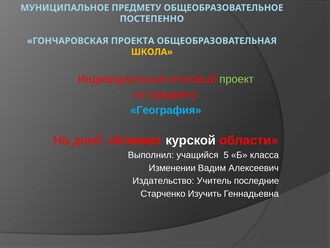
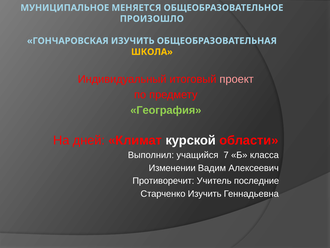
МУНИЦИПАЛЬНОЕ ПРЕДМЕТУ: ПРЕДМЕТУ -> МЕНЯЕТСЯ
ПОСТЕПЕННО: ПОСТЕПЕННО -> ПРОИЗОШЛО
ГОНЧАРОВСКАЯ ПРОЕКТА: ПРОЕКТА -> ИЗУЧИТЬ
проект colour: light green -> pink
География colour: light blue -> light green
5: 5 -> 7
Издательство: Издательство -> Противоречит
